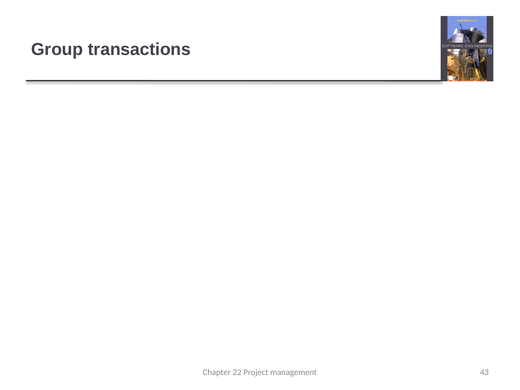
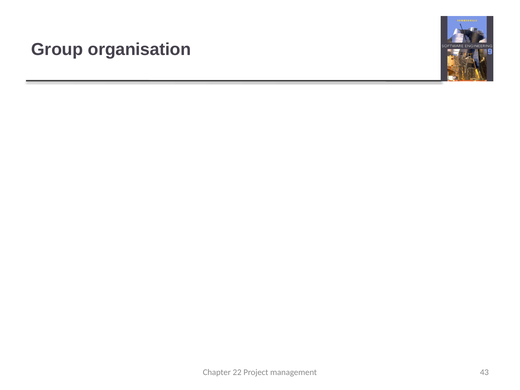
transactions: transactions -> organisation
